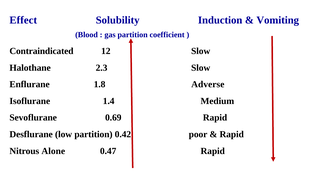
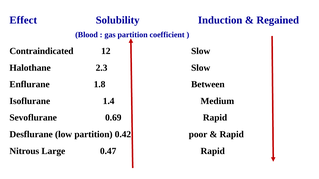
Vomiting: Vomiting -> Regained
Adverse: Adverse -> Between
Alone: Alone -> Large
